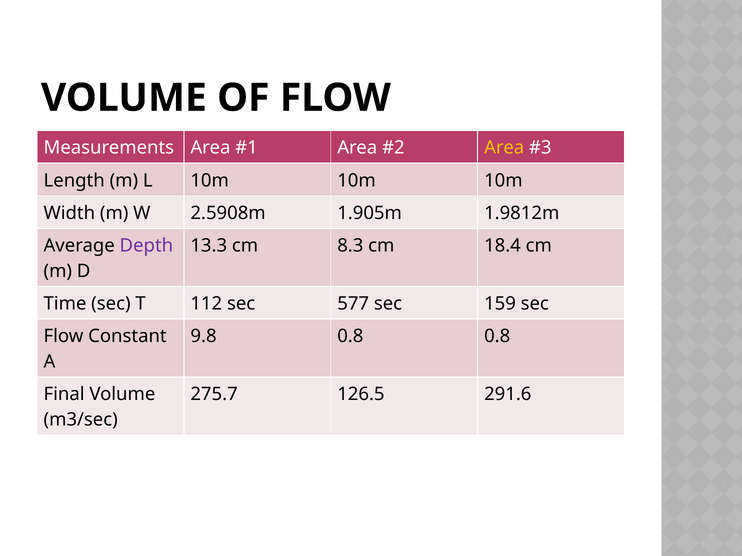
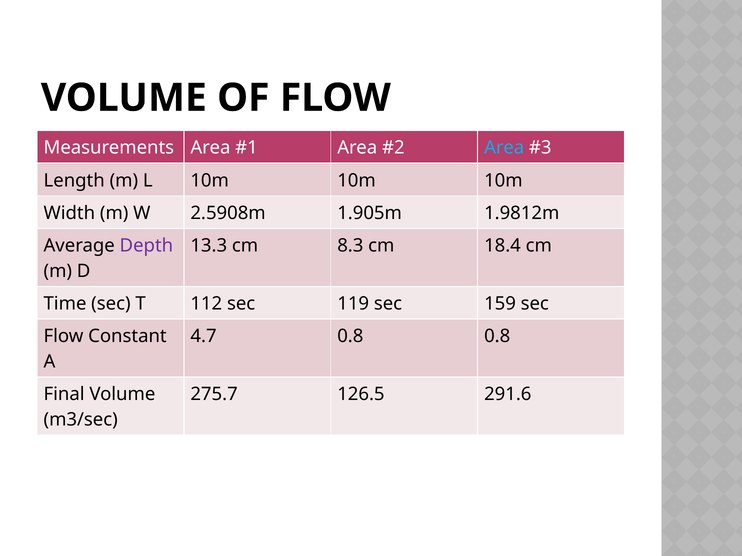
Area at (504, 148) colour: yellow -> light blue
577: 577 -> 119
9.8: 9.8 -> 4.7
